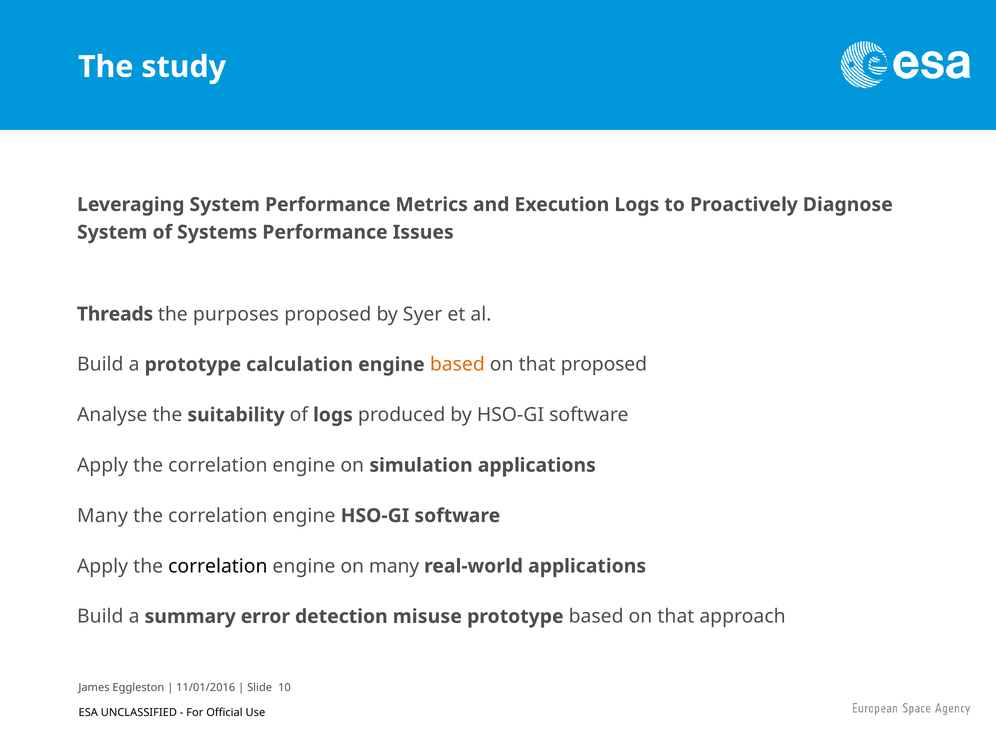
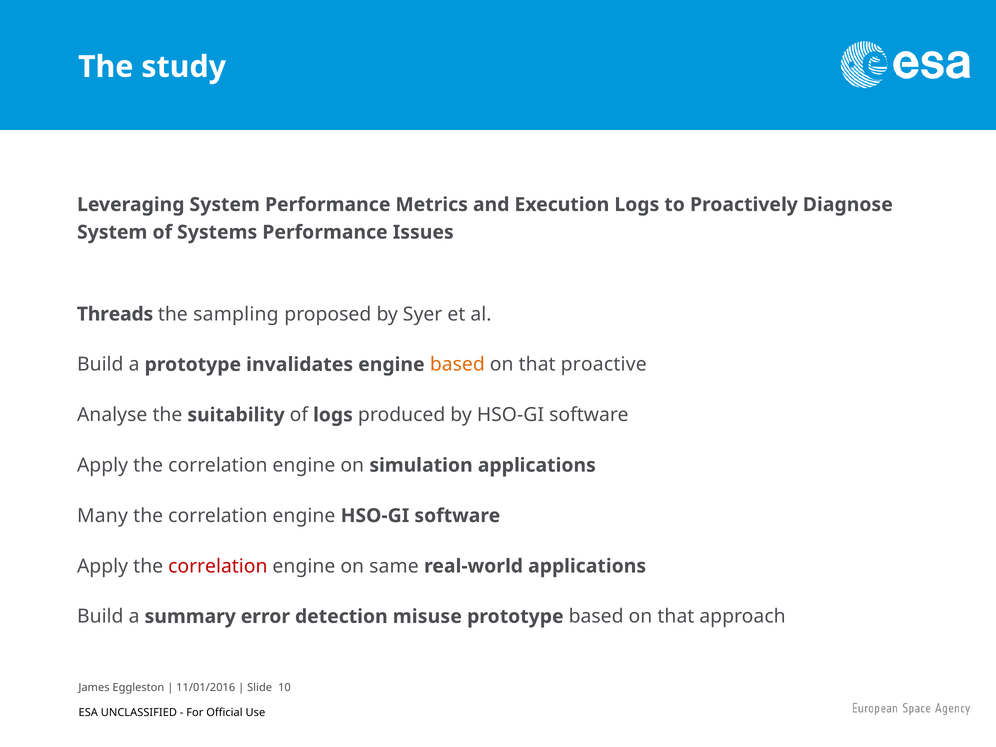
purposes: purposes -> sampling
calculation: calculation -> invalidates
that proposed: proposed -> proactive
correlation at (218, 566) colour: black -> red
on many: many -> same
